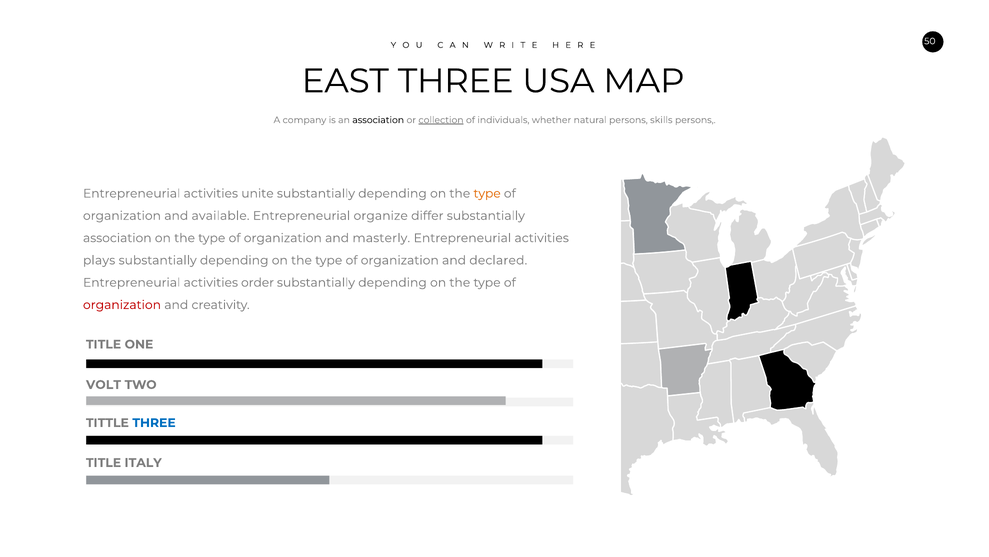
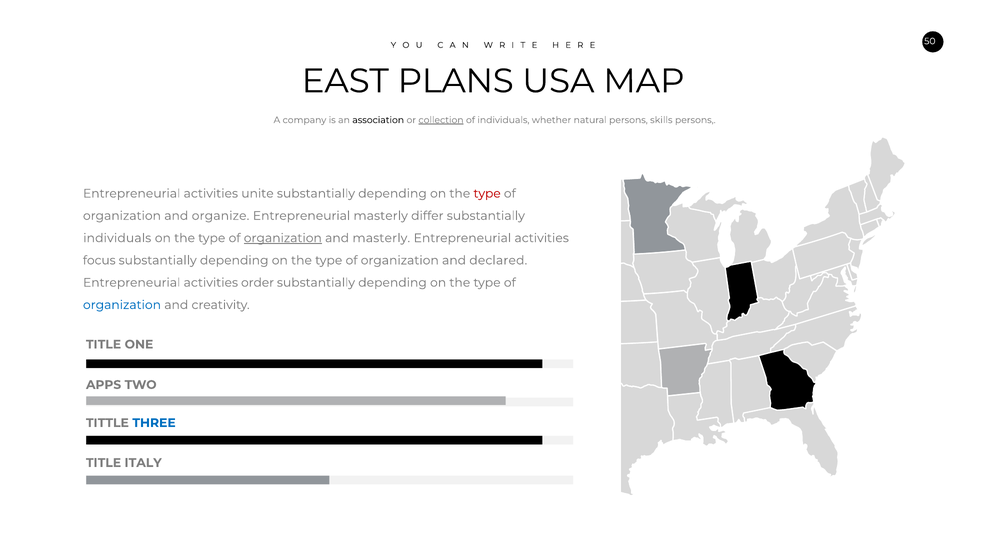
EAST THREE: THREE -> PLANS
type at (487, 193) colour: orange -> red
available: available -> organize
Entrepreneurial organize: organize -> masterly
association at (117, 238): association -> individuals
organization at (283, 238) underline: none -> present
plays: plays -> focus
organization at (122, 305) colour: red -> blue
VOLT: VOLT -> APPS
